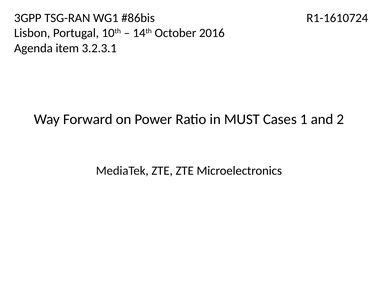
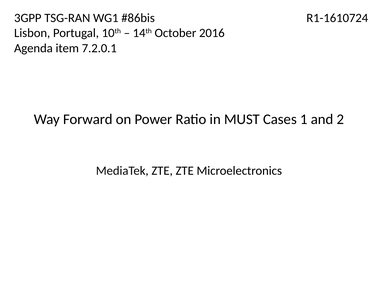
3.2.3.1: 3.2.3.1 -> 7.2.0.1
